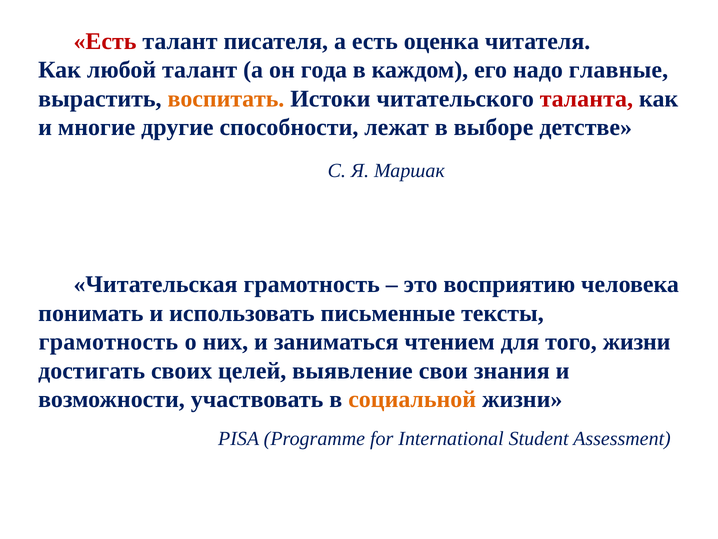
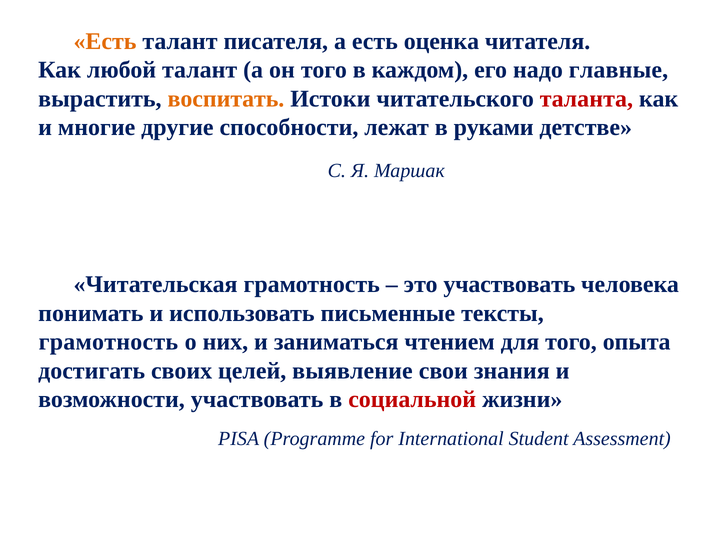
Есть at (105, 41) colour: red -> orange
он года: года -> того
выборе: выборе -> руками
это восприятию: восприятию -> участвовать
того жизни: жизни -> опыта
социальной colour: orange -> red
